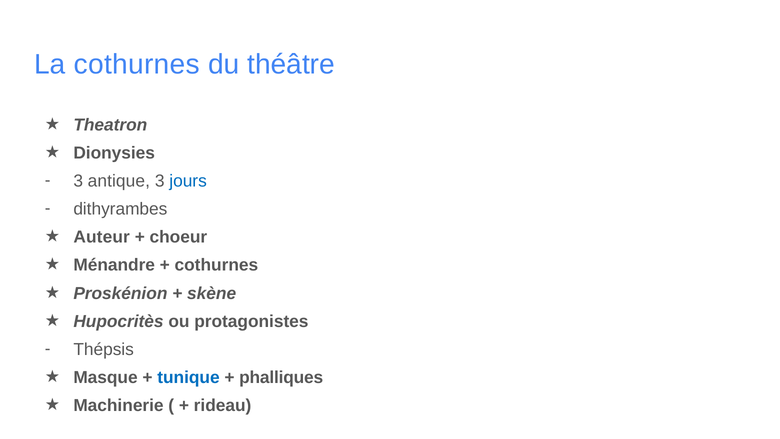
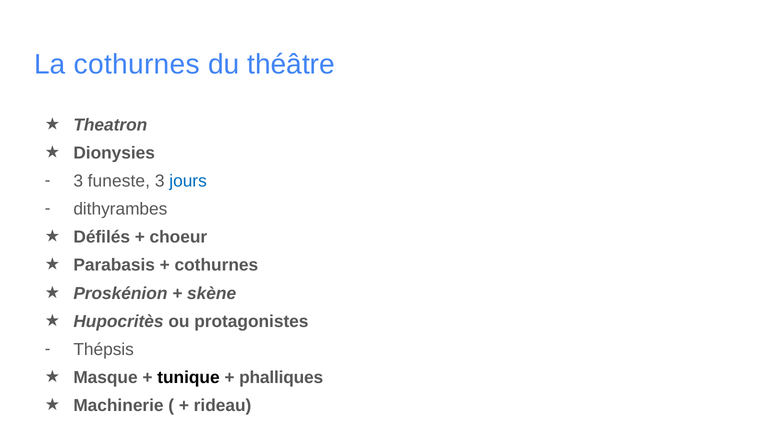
antique: antique -> funeste
Auteur: Auteur -> Défilés
Ménandre: Ménandre -> Parabasis
tunique colour: blue -> black
